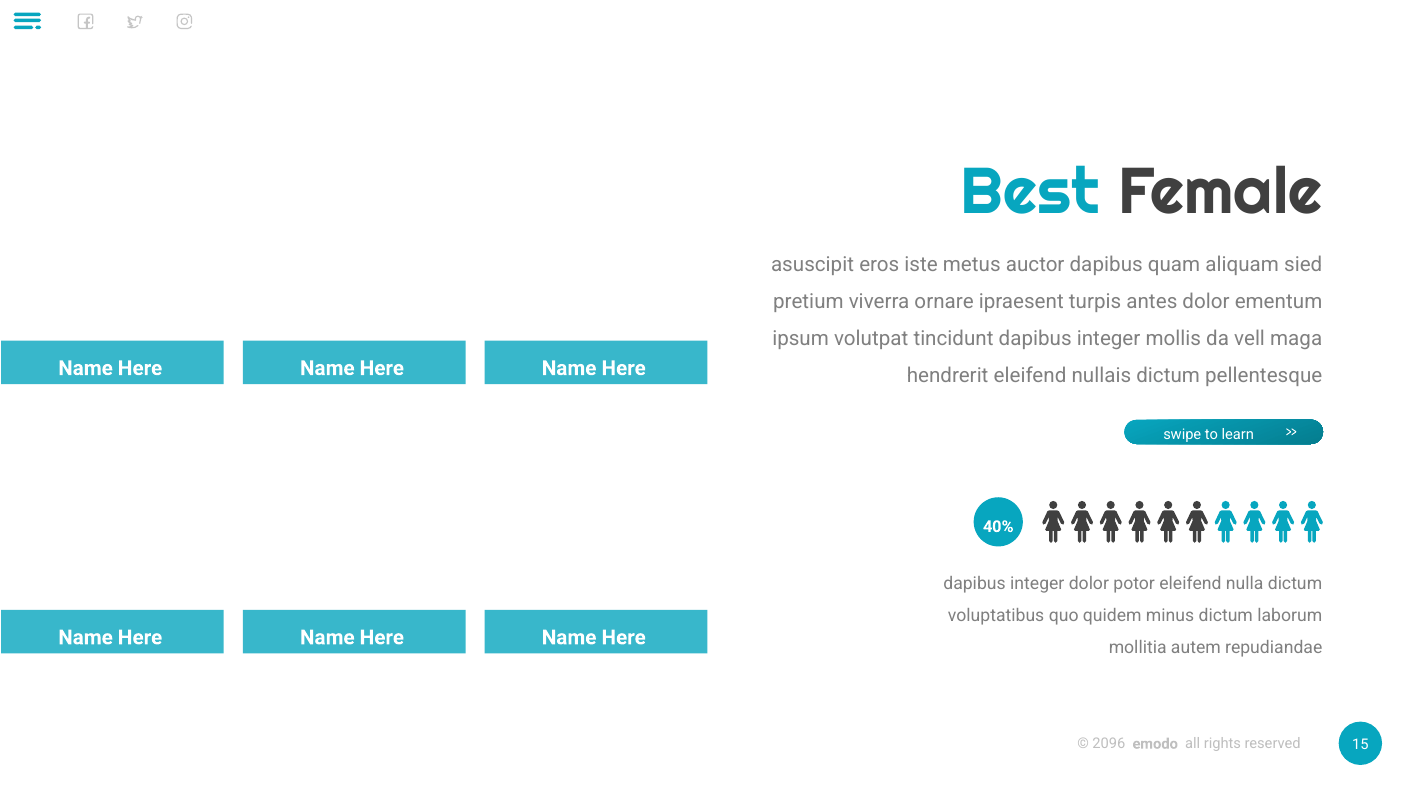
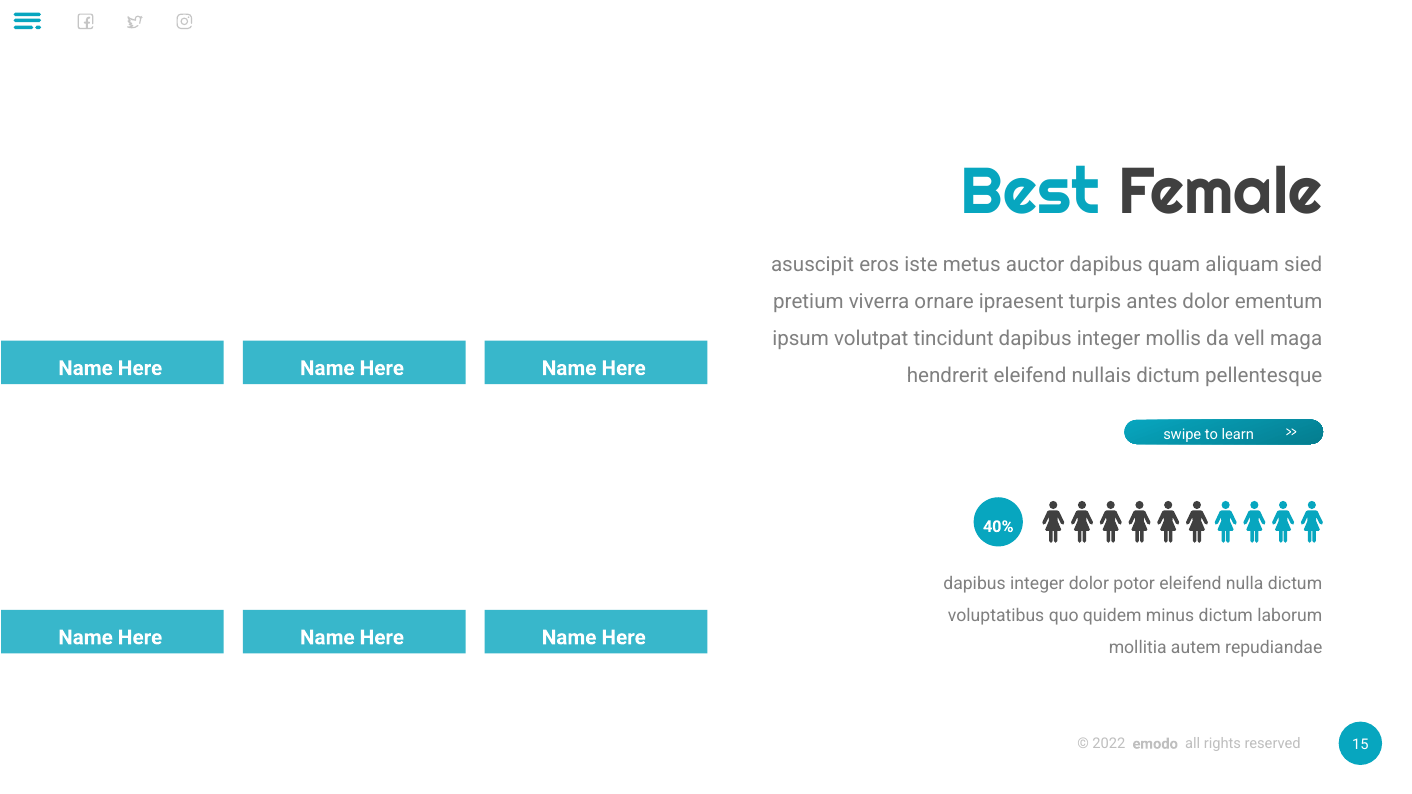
2096: 2096 -> 2022
